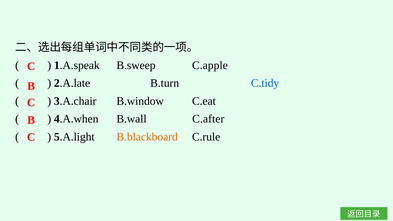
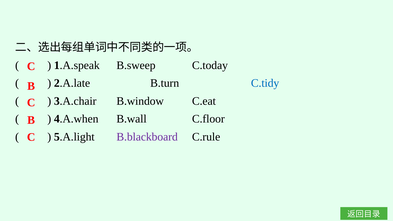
C.apple: C.apple -> C.today
C.after: C.after -> C.floor
B.blackboard colour: orange -> purple
